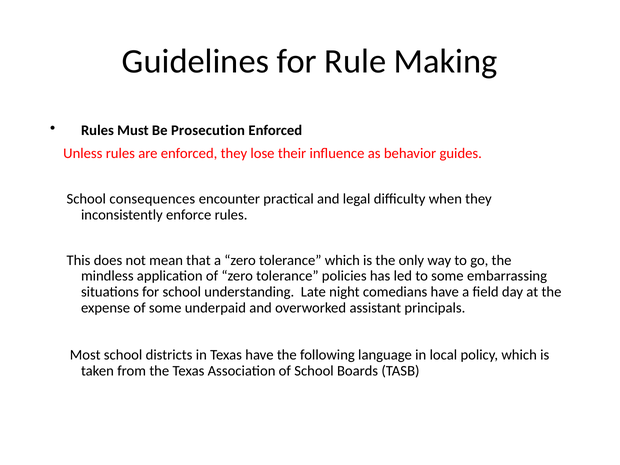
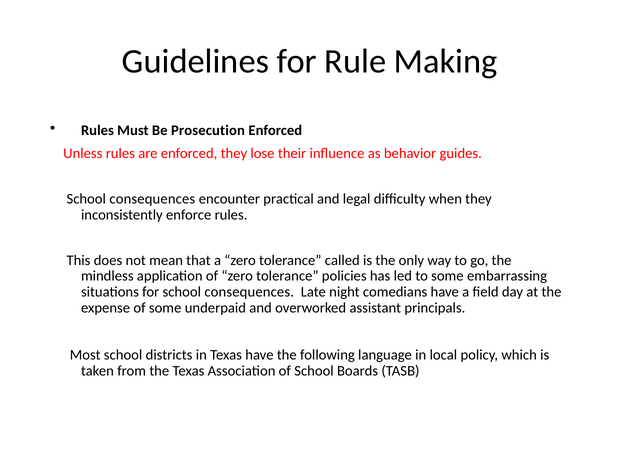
tolerance which: which -> called
for school understanding: understanding -> consequences
